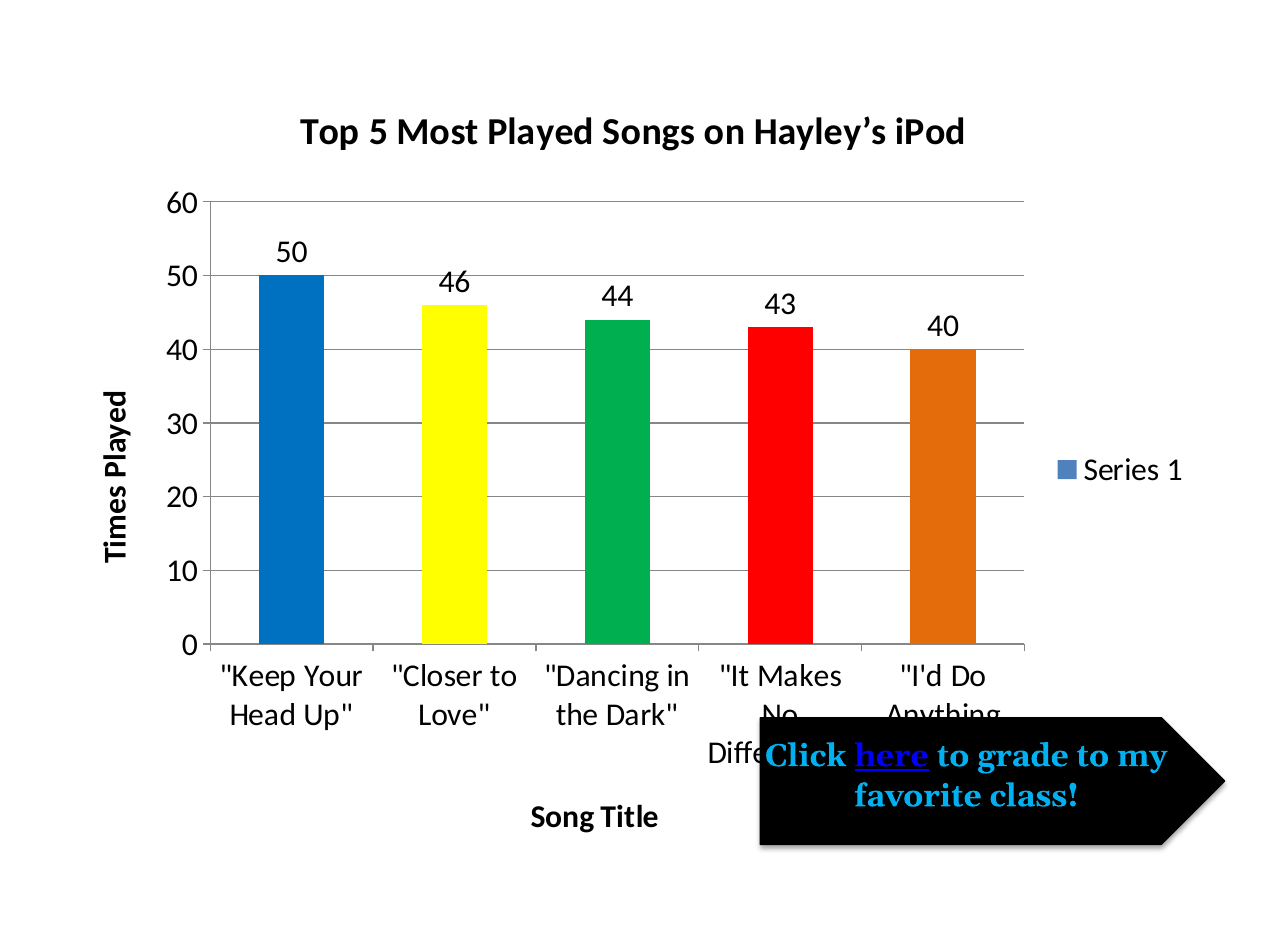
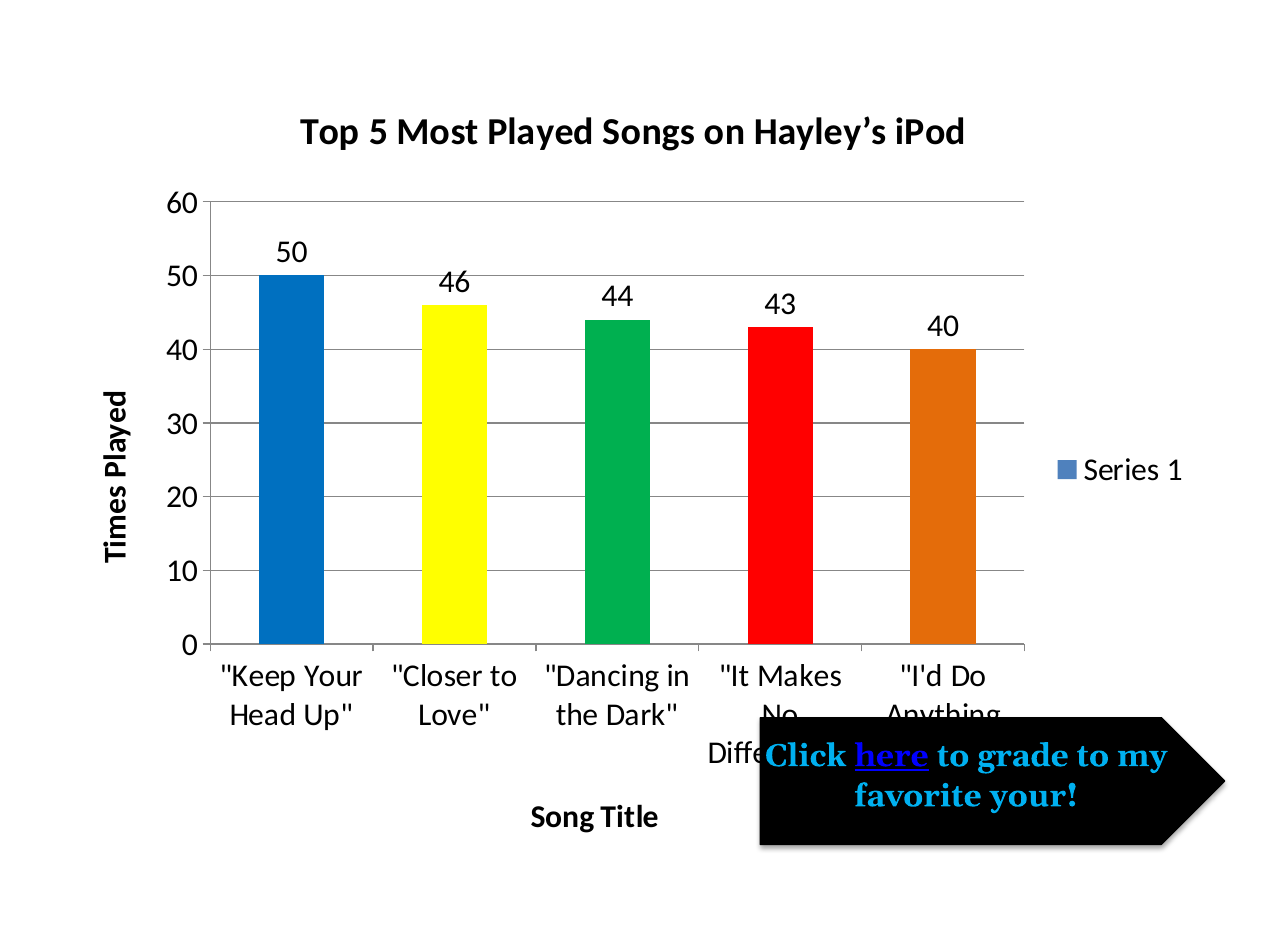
favorite class: class -> your
